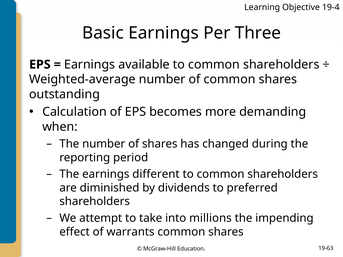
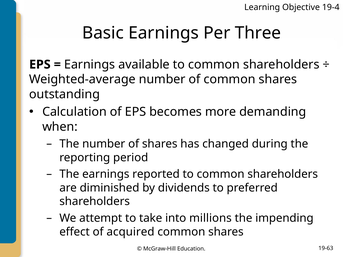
different: different -> reported
warrants: warrants -> acquired
